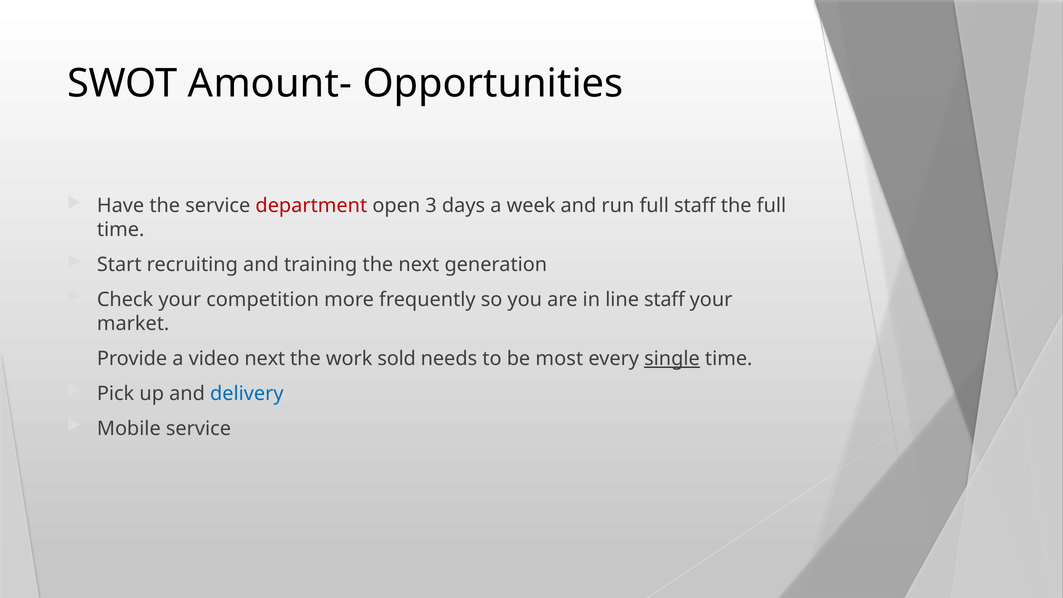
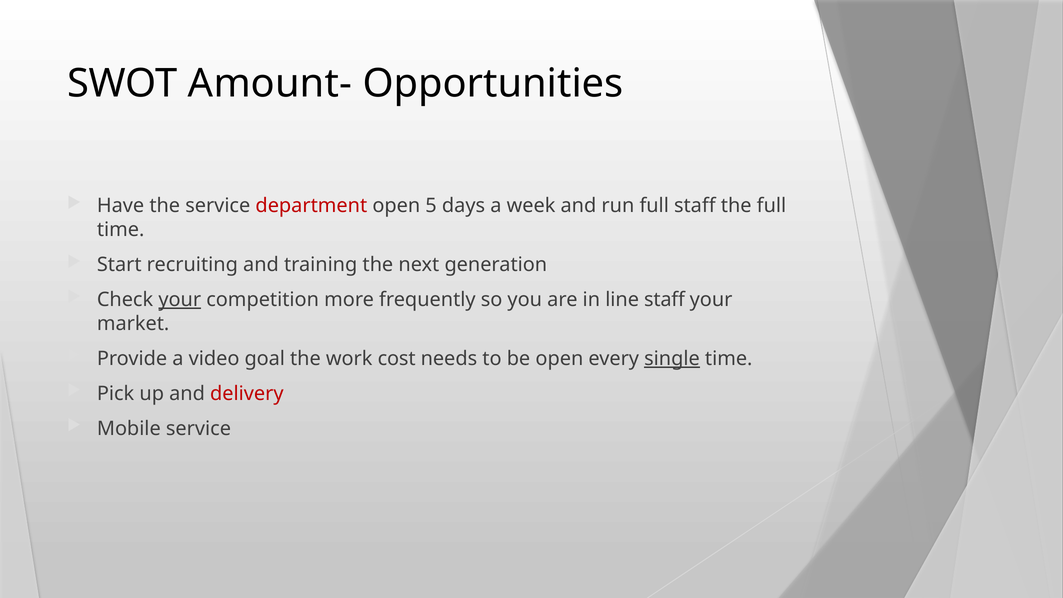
3: 3 -> 5
your at (180, 300) underline: none -> present
video next: next -> goal
sold: sold -> cost
be most: most -> open
delivery colour: blue -> red
